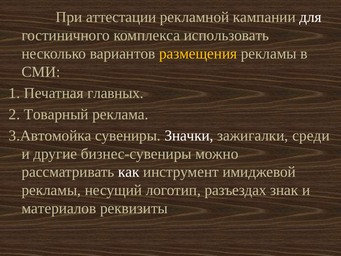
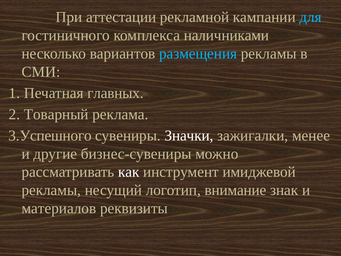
для colour: white -> light blue
использовать: использовать -> наличниками
размещения colour: yellow -> light blue
3.Автомойка: 3.Автомойка -> 3.Успешного
среди: среди -> менее
разъездах: разъездах -> внимание
